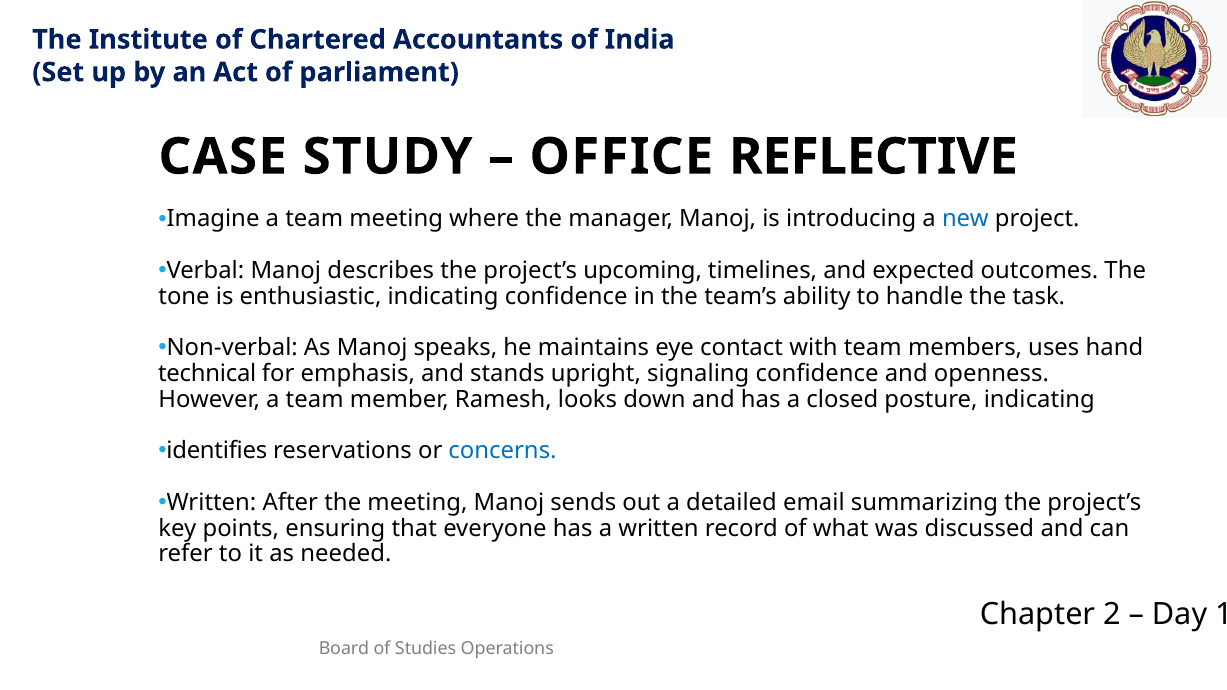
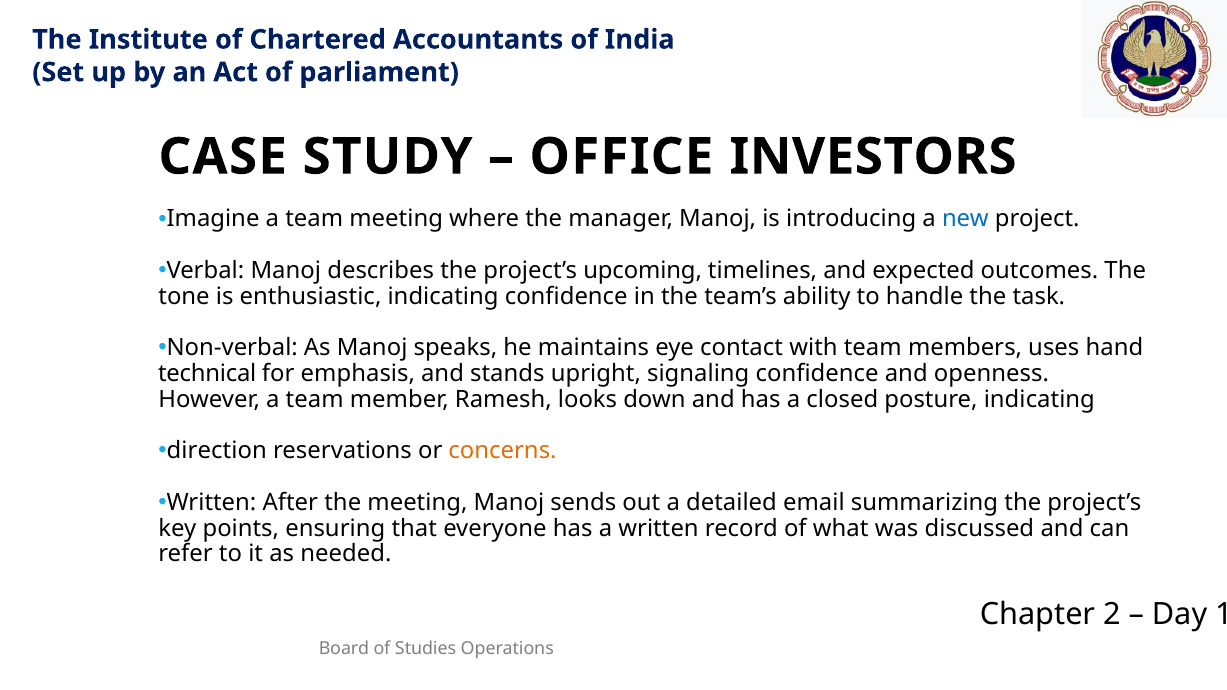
REFLECTIVE: REFLECTIVE -> INVESTORS
identifies: identifies -> direction
concerns colour: blue -> orange
